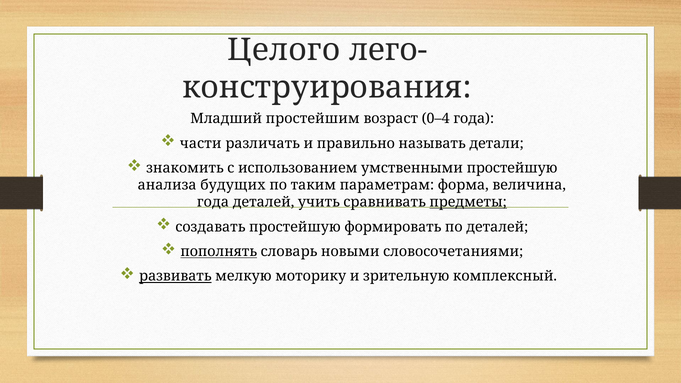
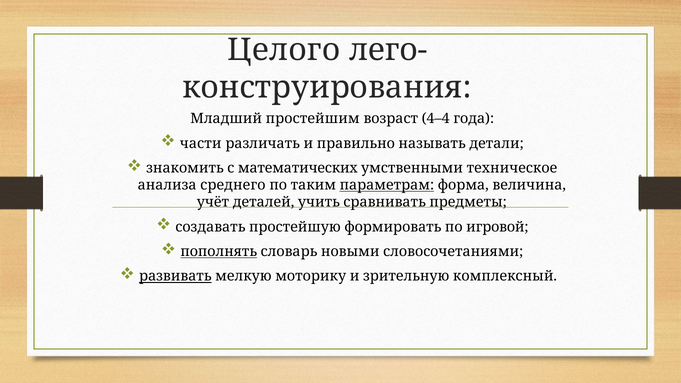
0–4: 0–4 -> 4–4
использованием: использованием -> математических
умственными простейшую: простейшую -> техническое
будущих: будущих -> среднего
параметрам underline: none -> present
года at (213, 202): года -> учёт
предметы underline: present -> none
по деталей: деталей -> игровой
